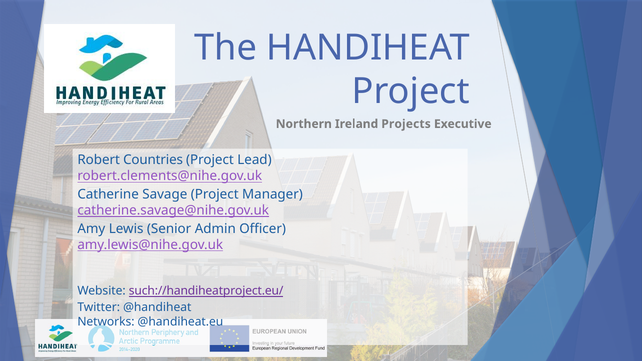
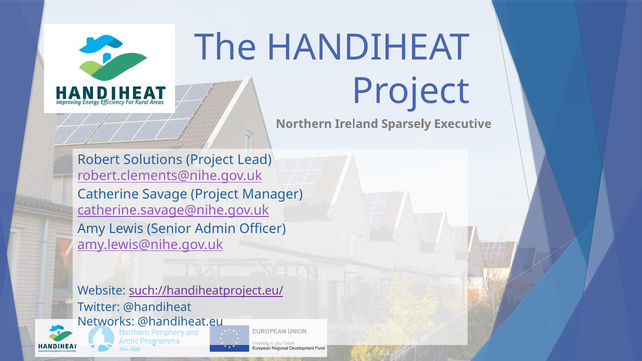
Projects: Projects -> Sparsely
Countries: Countries -> Solutions
